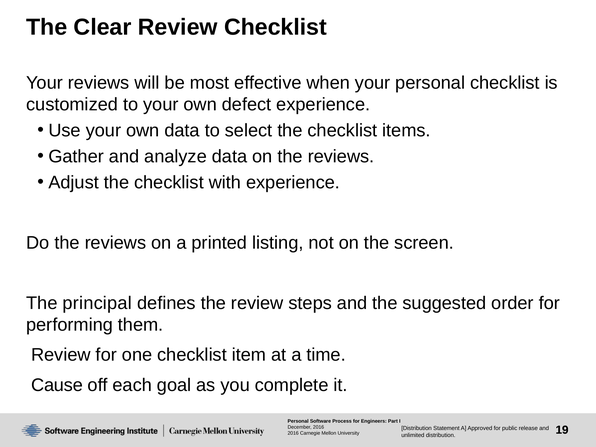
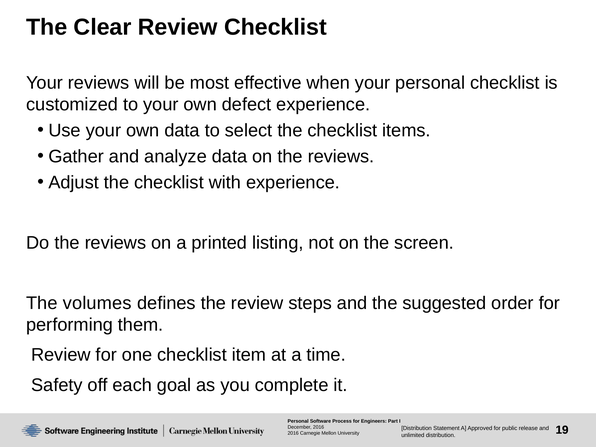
principal: principal -> volumes
Cause: Cause -> Safety
